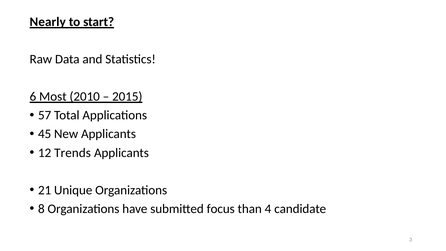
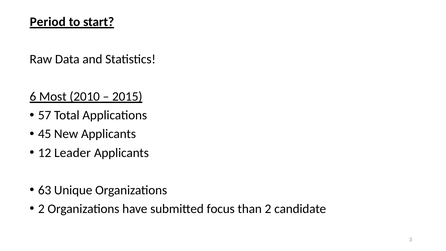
Nearly: Nearly -> Period
Trends: Trends -> Leader
21: 21 -> 63
8 at (41, 209): 8 -> 2
than 4: 4 -> 2
